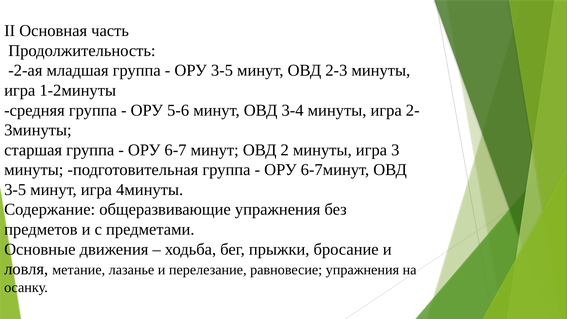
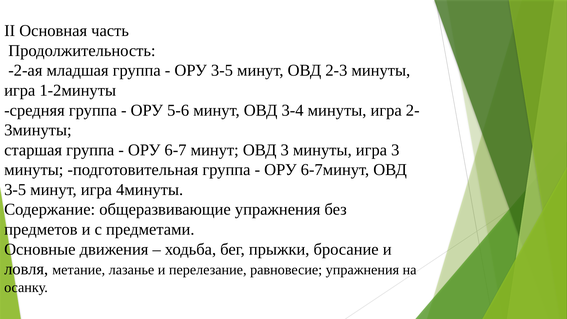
ОВД 2: 2 -> 3
